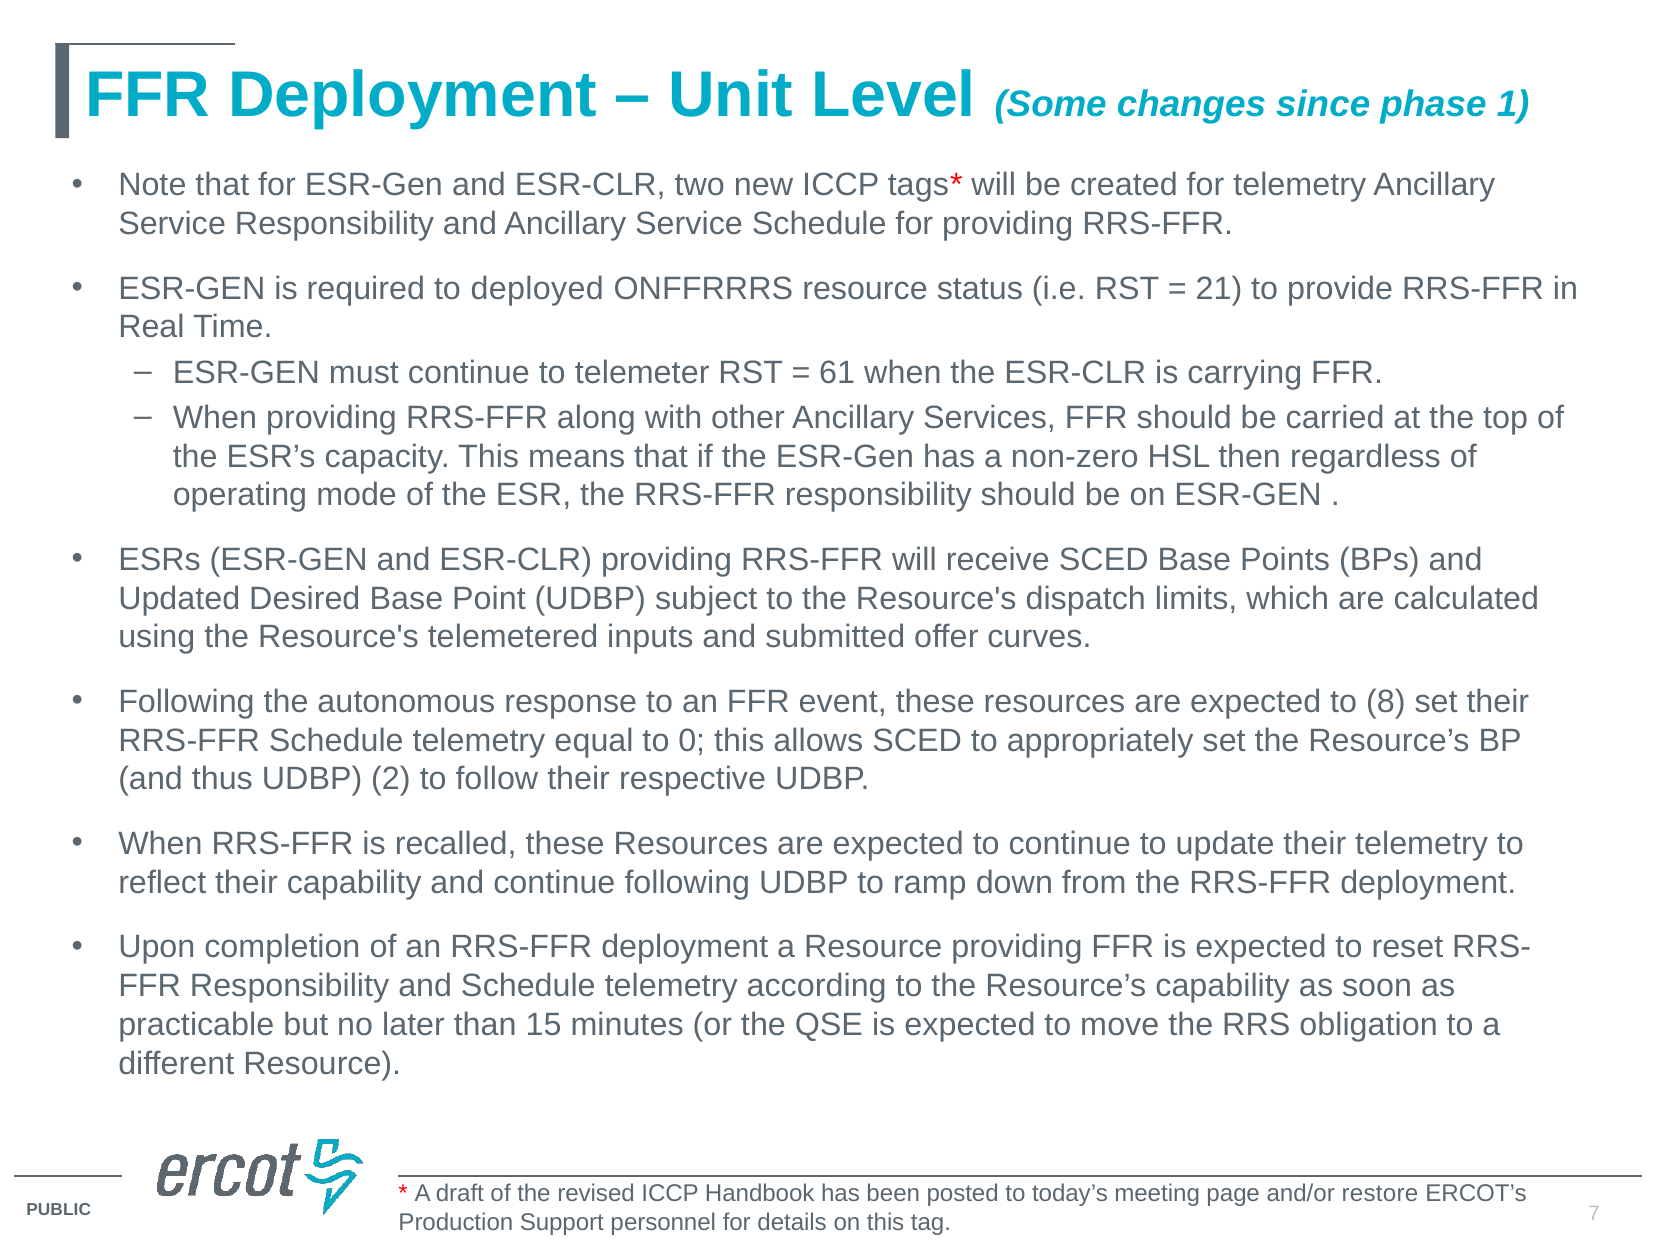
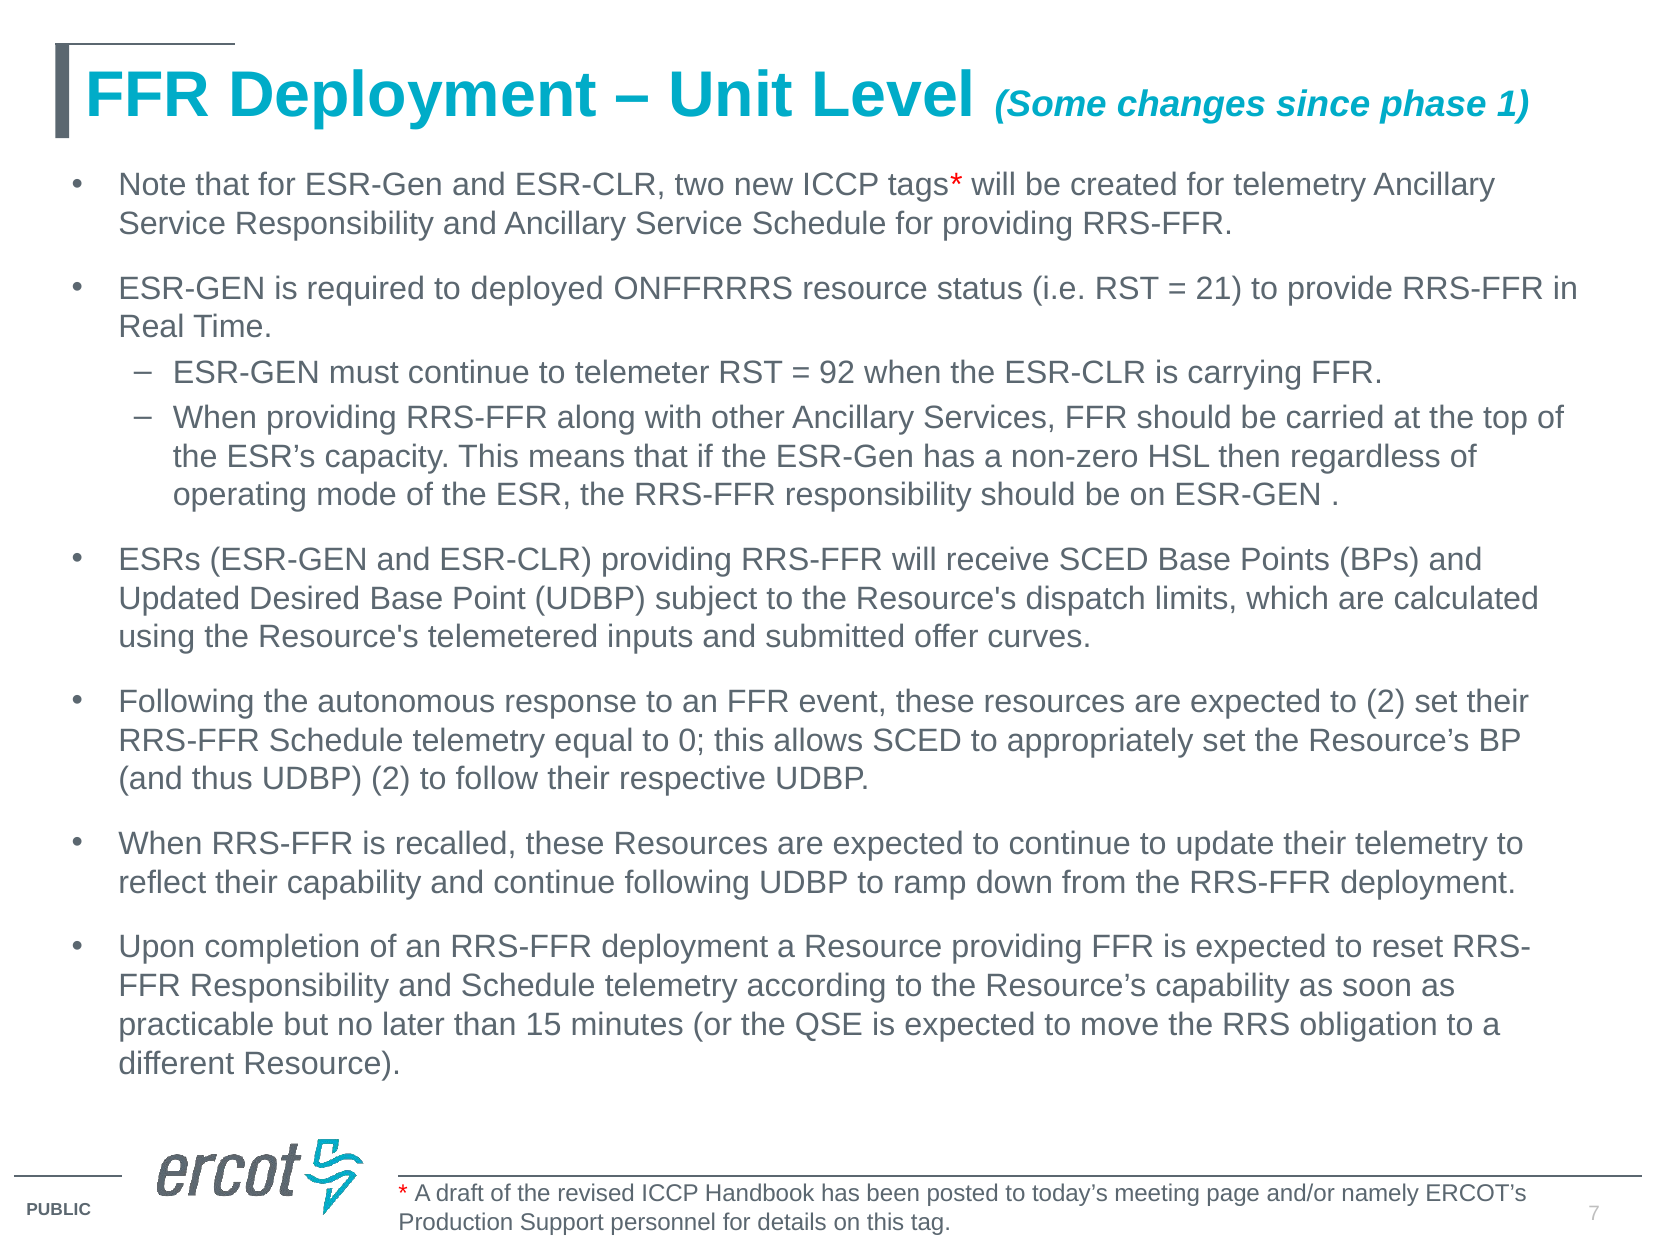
61: 61 -> 92
to 8: 8 -> 2
restore: restore -> namely
